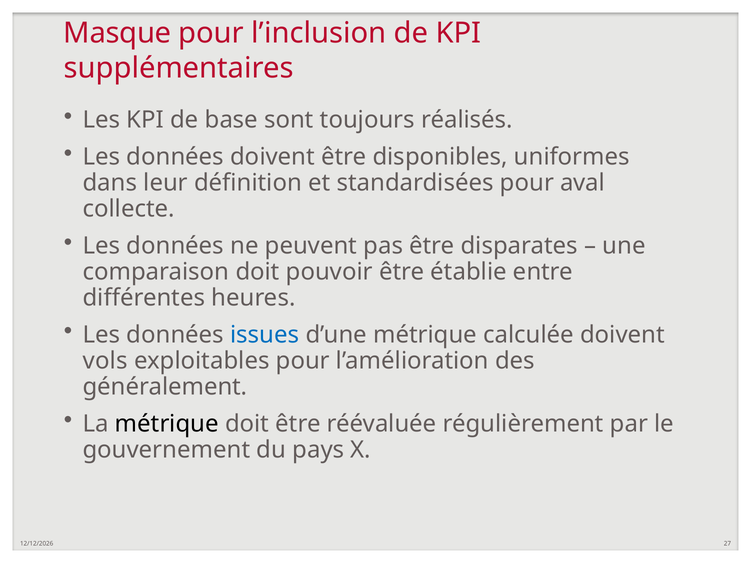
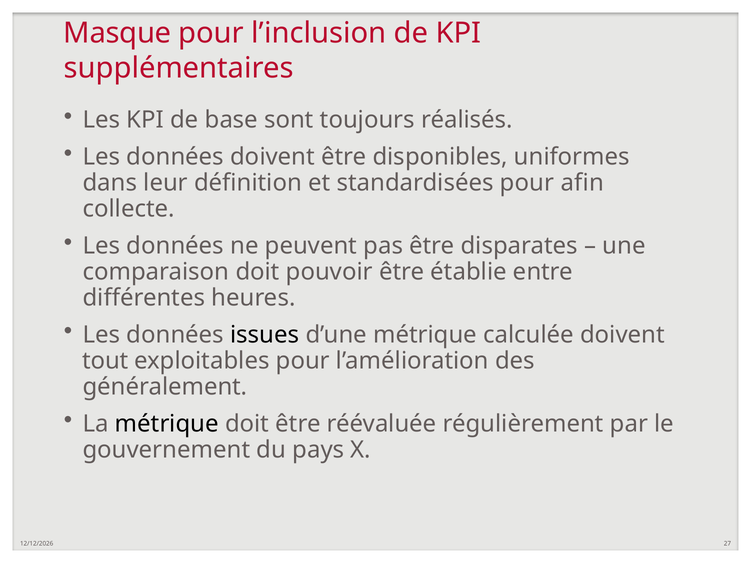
aval: aval -> afin
issues colour: blue -> black
vols: vols -> tout
